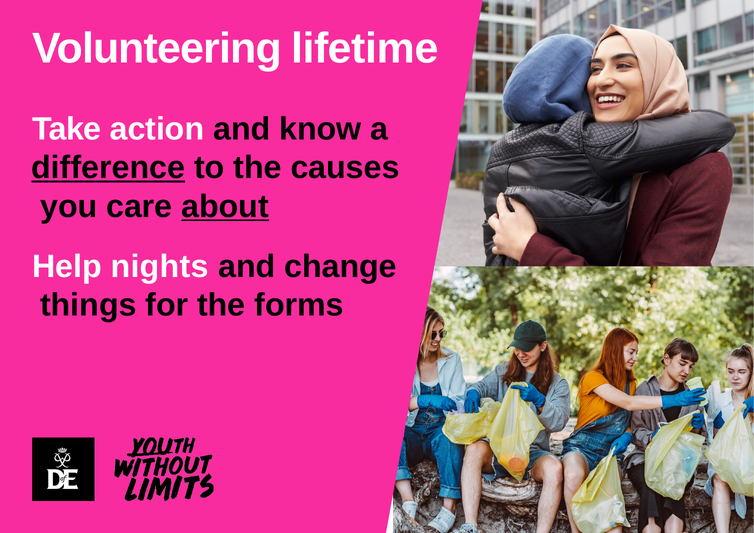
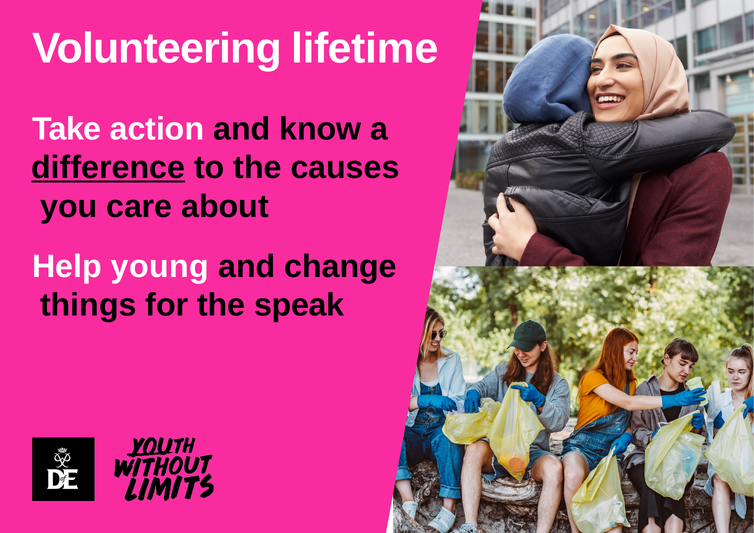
about underline: present -> none
nights: nights -> young
forms: forms -> speak
